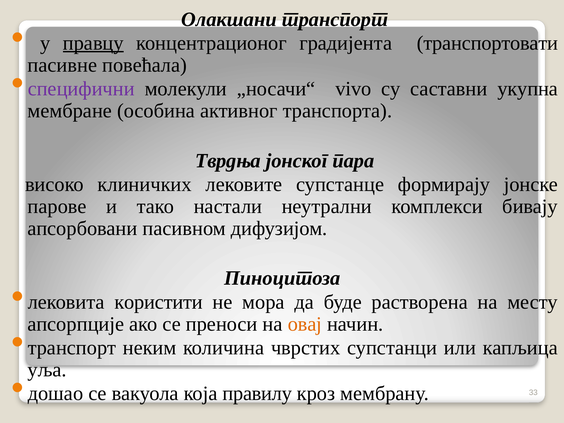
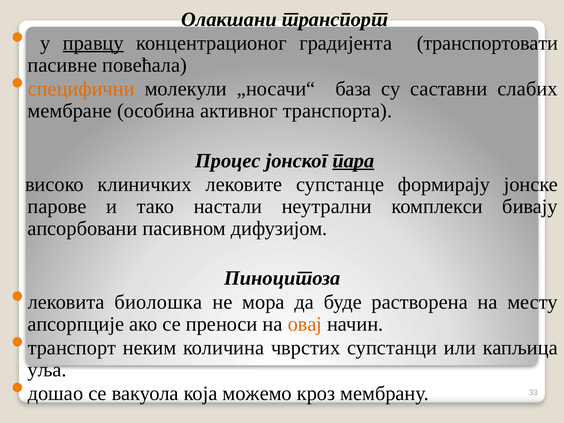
специфични colour: purple -> orange
vivo: vivo -> база
укупна: укупна -> слабих
Тврдња: Тврдња -> Процес
пара underline: none -> present
користити: користити -> биолошка
правилу: правилу -> можемо
